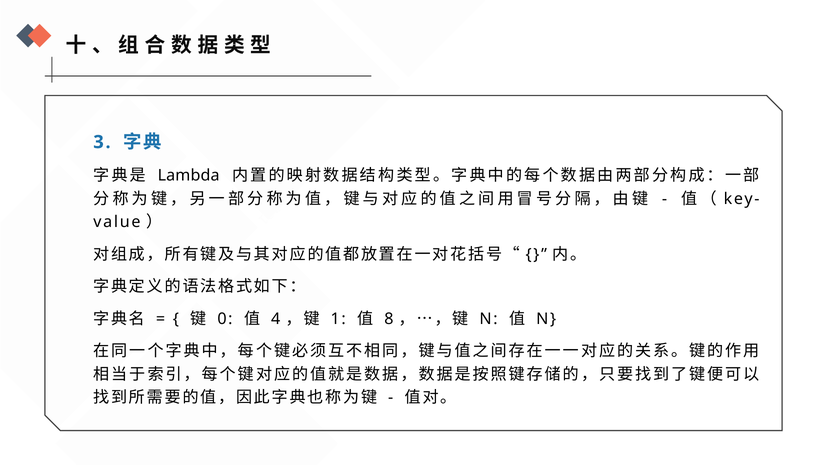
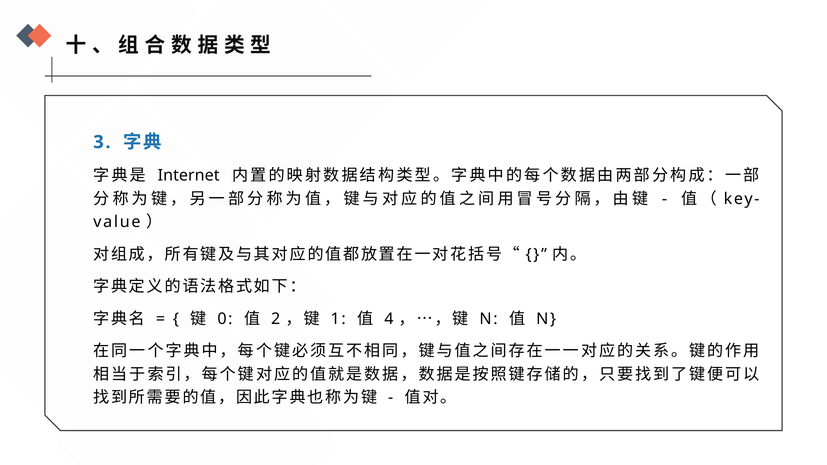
Lambda: Lambda -> Internet
4: 4 -> 2
8: 8 -> 4
